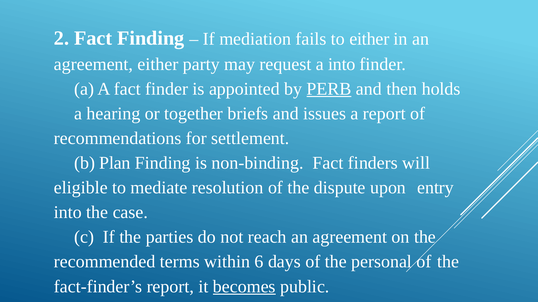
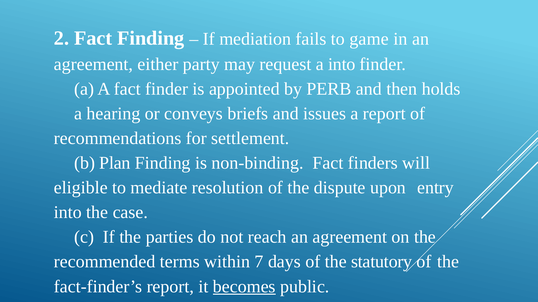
to either: either -> game
PERB underline: present -> none
together: together -> conveys
6: 6 -> 7
personal: personal -> statutory
